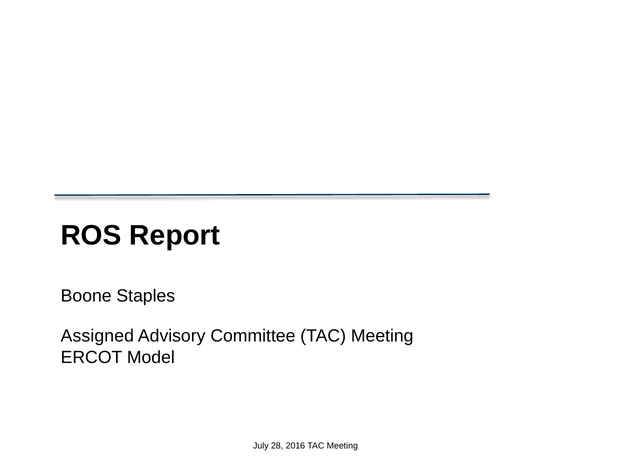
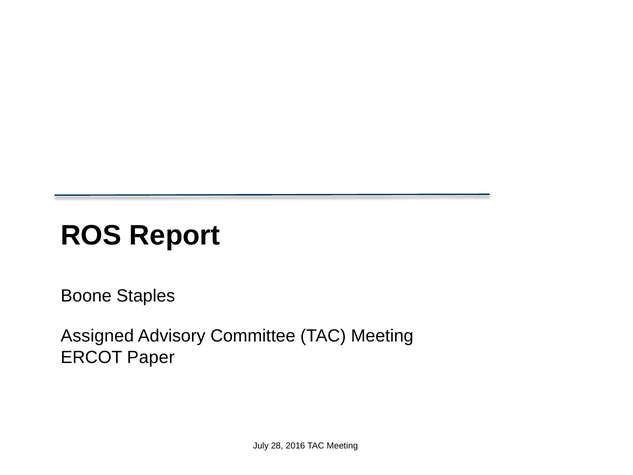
Model: Model -> Paper
